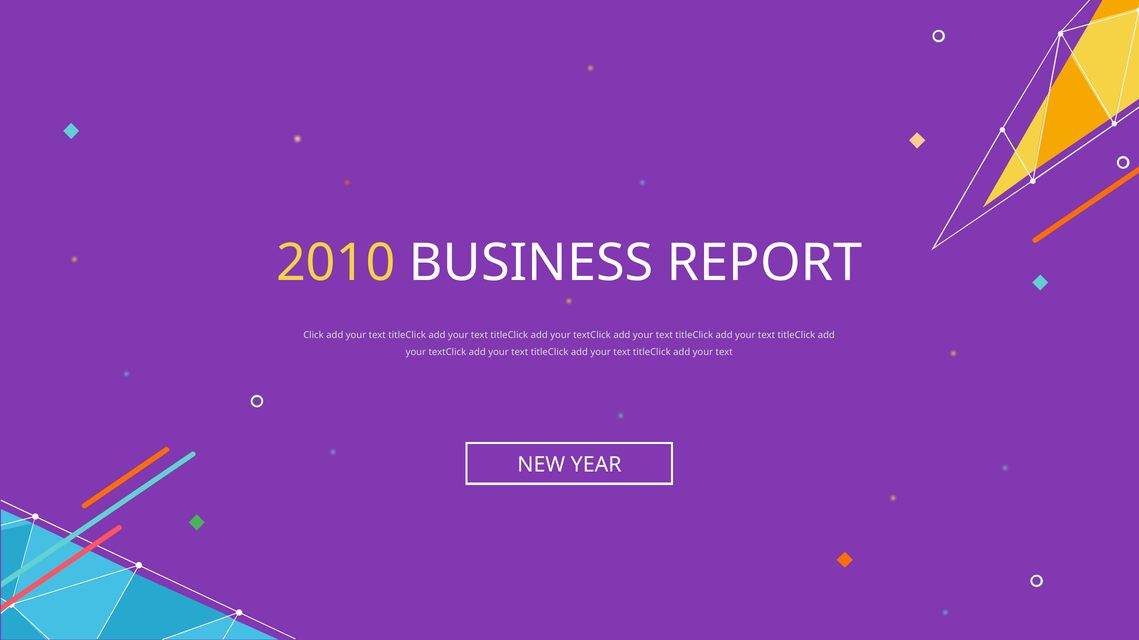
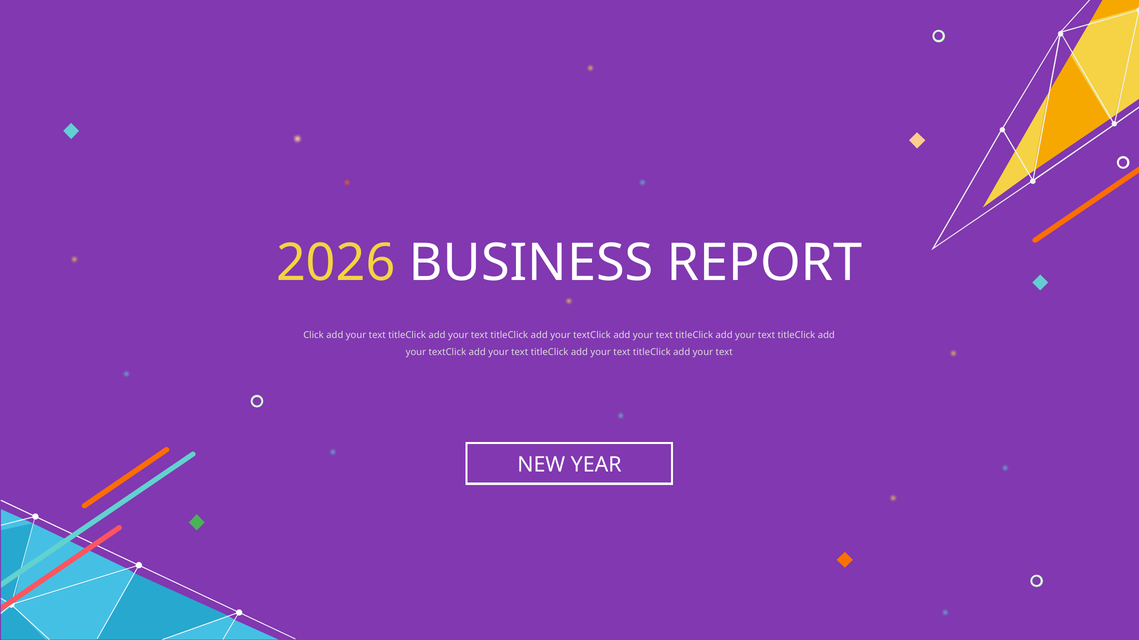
2010: 2010 -> 2026
